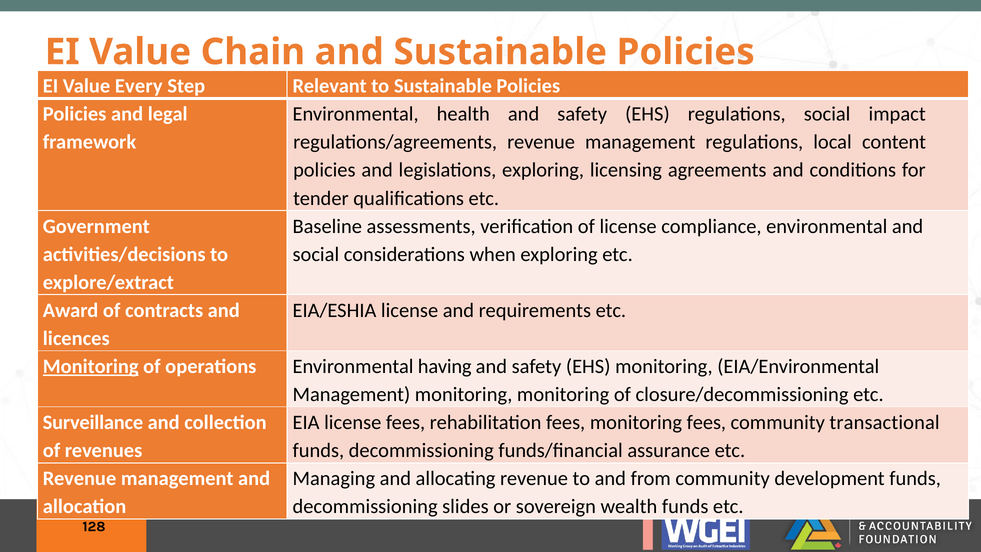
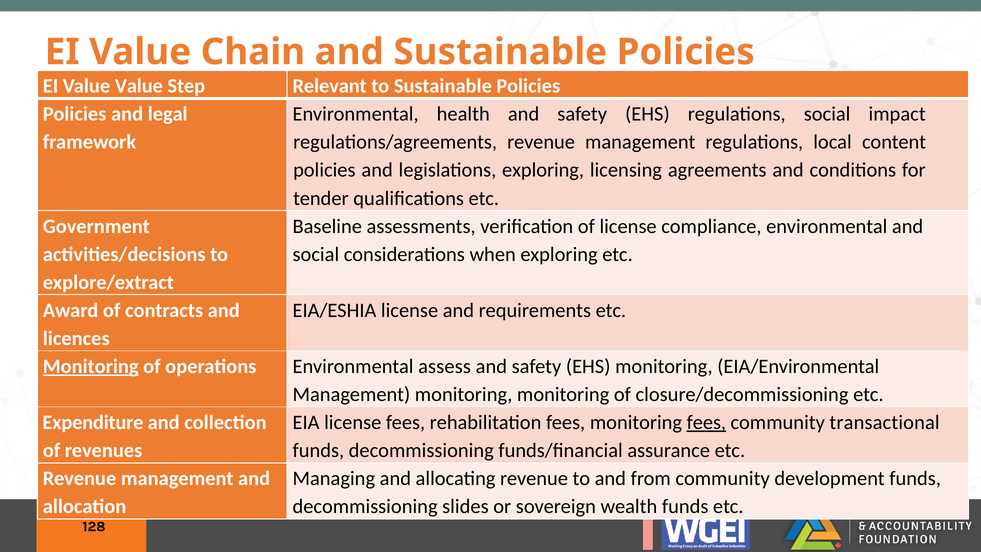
Value Every: Every -> Value
having: having -> assess
Surveillance: Surveillance -> Expenditure
fees at (706, 422) underline: none -> present
